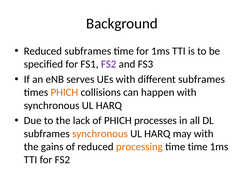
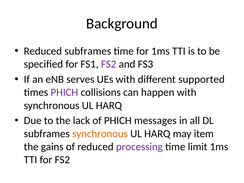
different subframes: subframes -> supported
PHICH at (64, 92) colour: orange -> purple
processes: processes -> messages
may with: with -> item
processing colour: orange -> purple
time time: time -> limit
